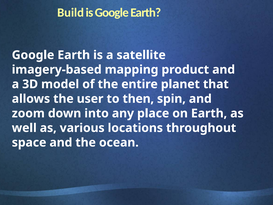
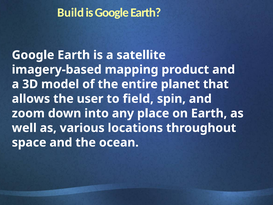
then: then -> field
